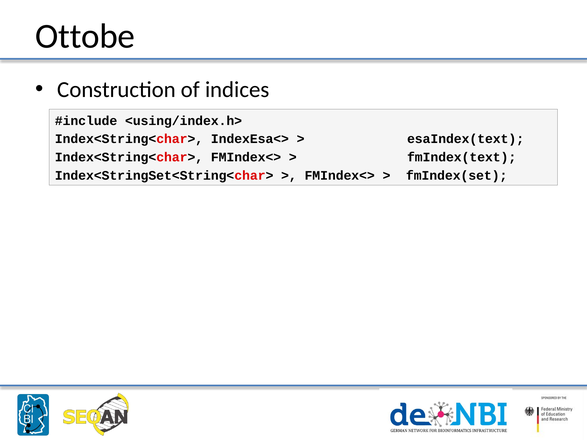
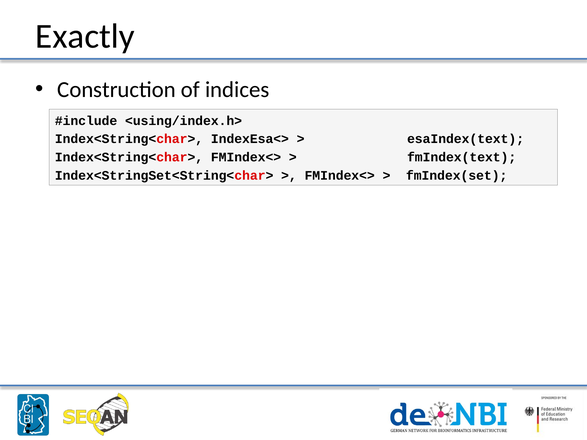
Ottobe: Ottobe -> Exactly
